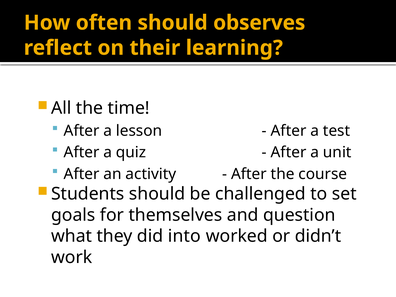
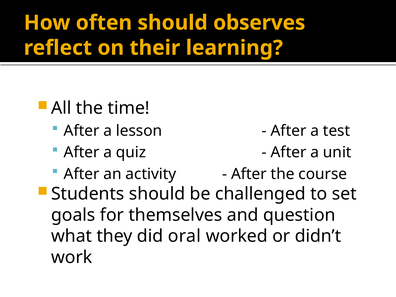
into: into -> oral
